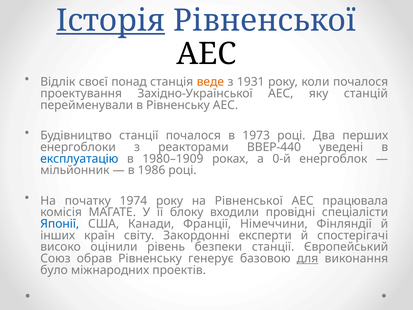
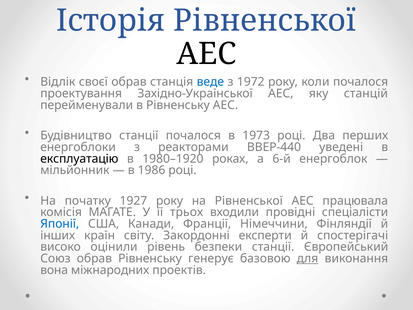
Історія underline: present -> none
своєї понад: понад -> обрав
веде colour: orange -> blue
1931: 1931 -> 1972
експлуатацію colour: blue -> black
1980–1909: 1980–1909 -> 1980–1920
0-й: 0-й -> 6-й
1974: 1974 -> 1927
блоку: блоку -> трьох
було: було -> вона
